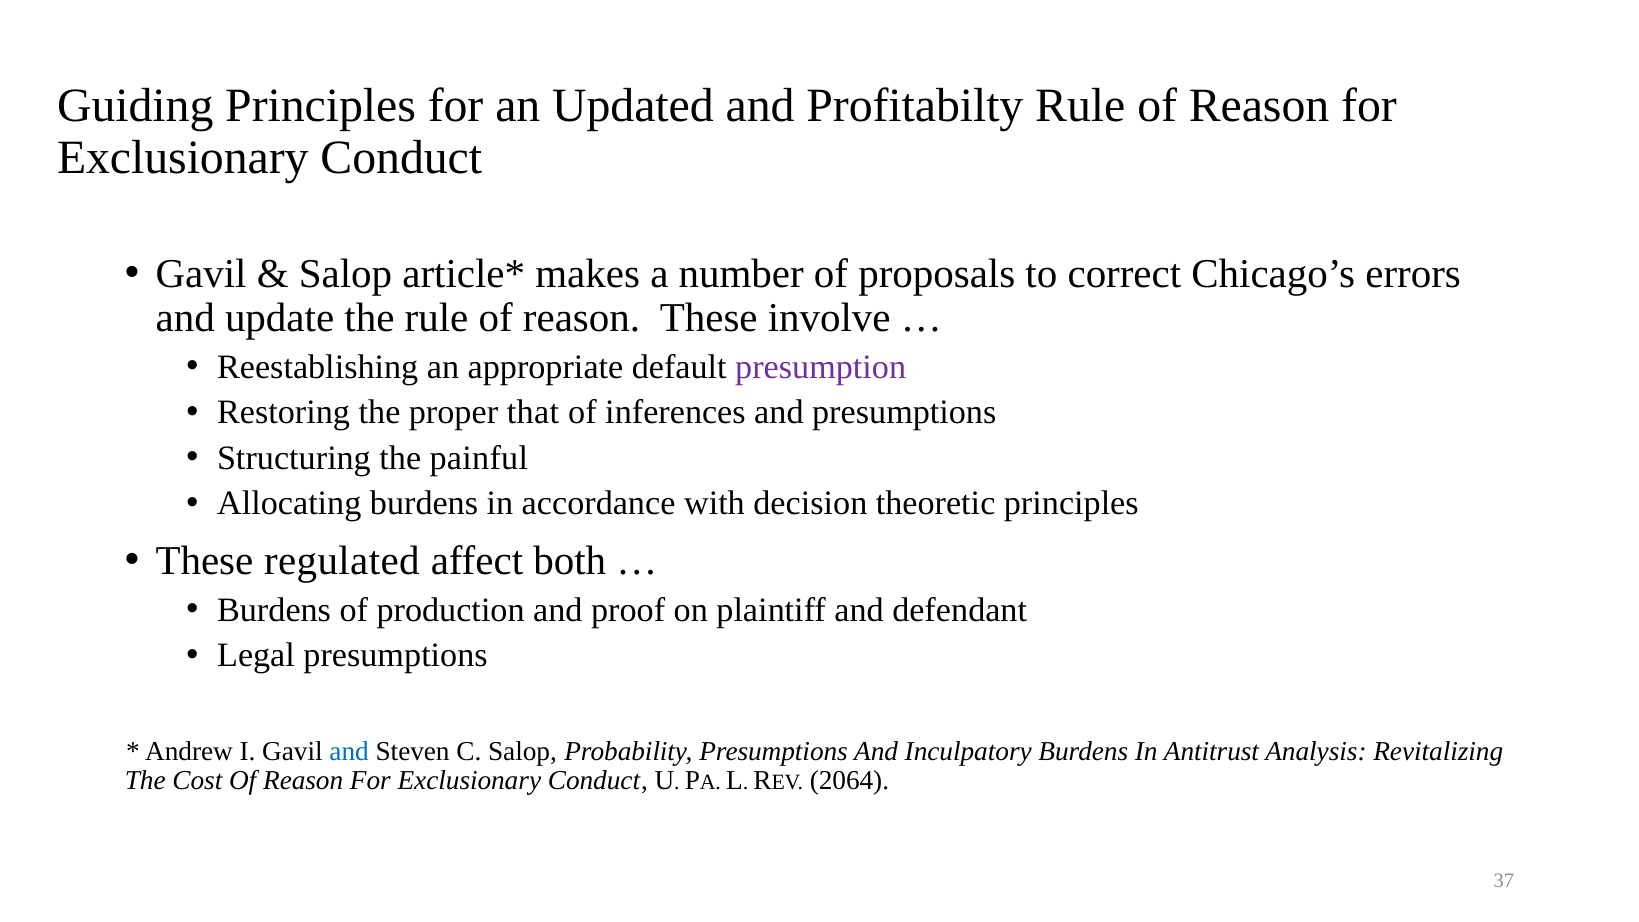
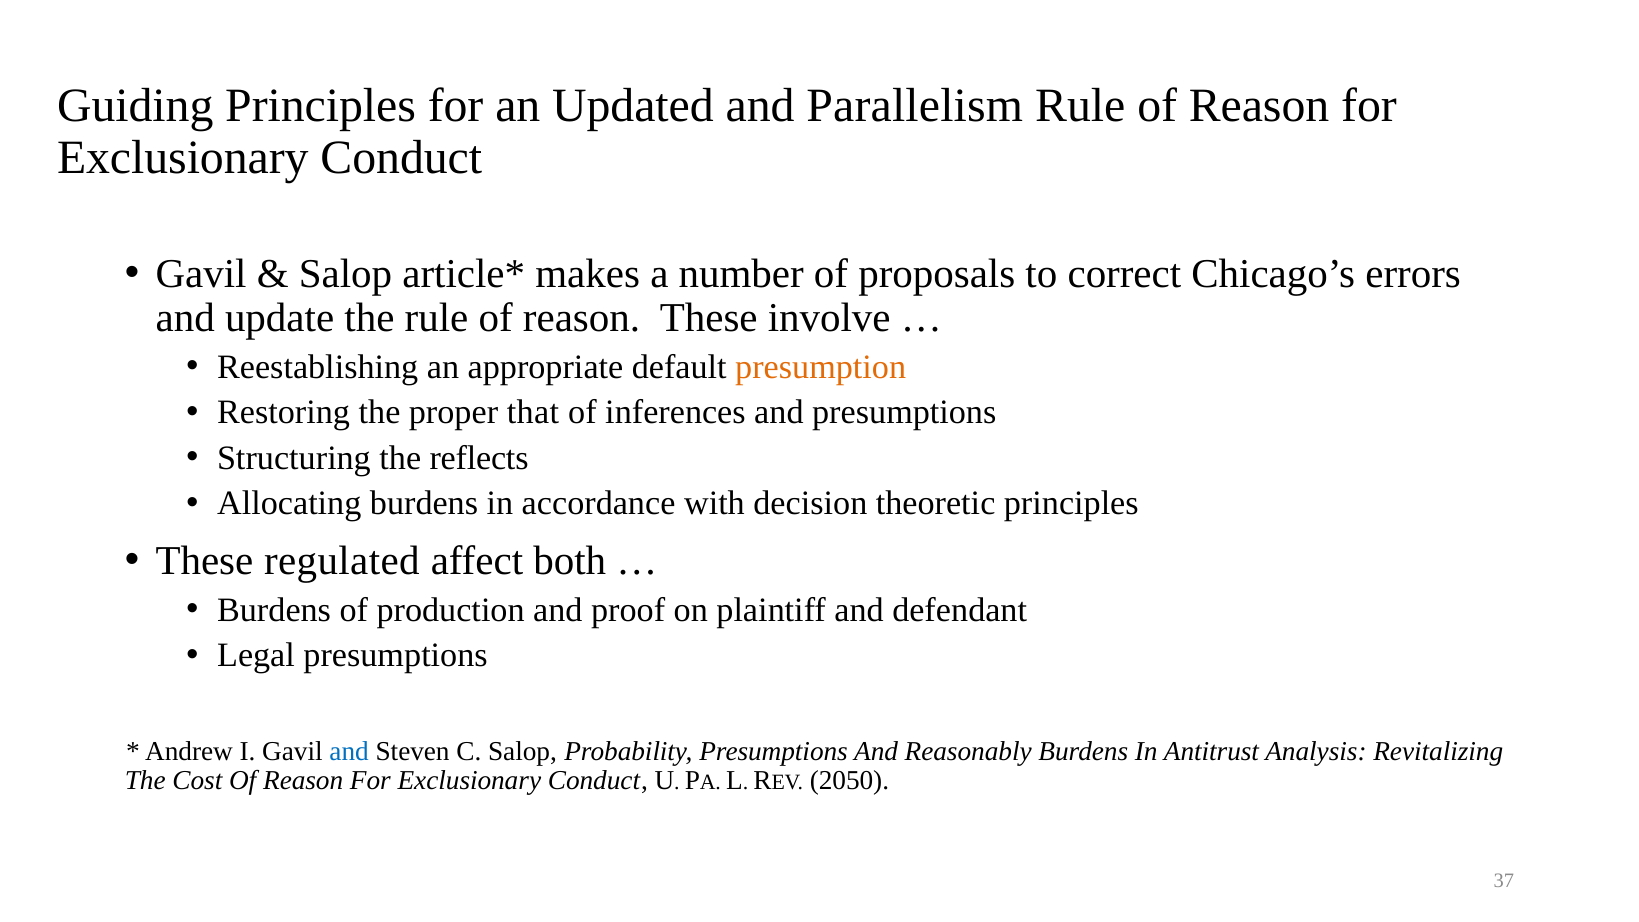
Profitabilty: Profitabilty -> Parallelism
presumption colour: purple -> orange
painful: painful -> reflects
Inculpatory: Inculpatory -> Reasonably
2064: 2064 -> 2050
